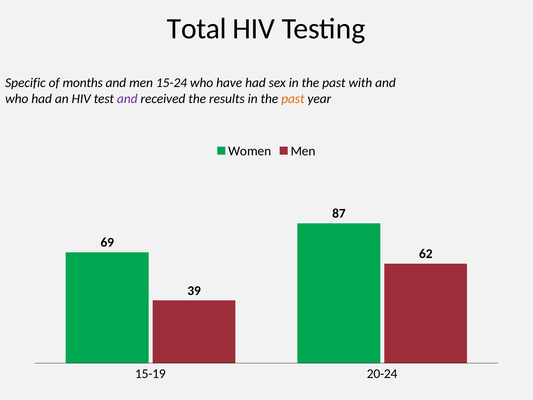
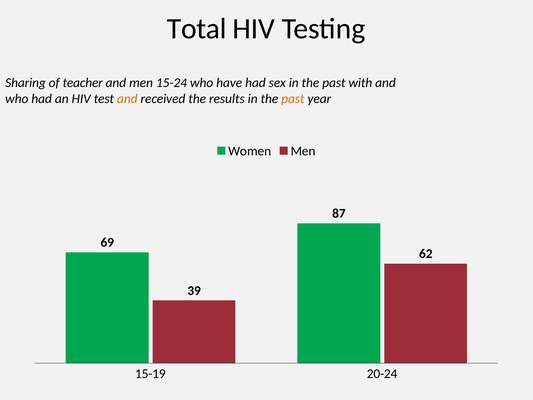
Specific: Specific -> Sharing
months: months -> teacher
and at (127, 99) colour: purple -> orange
